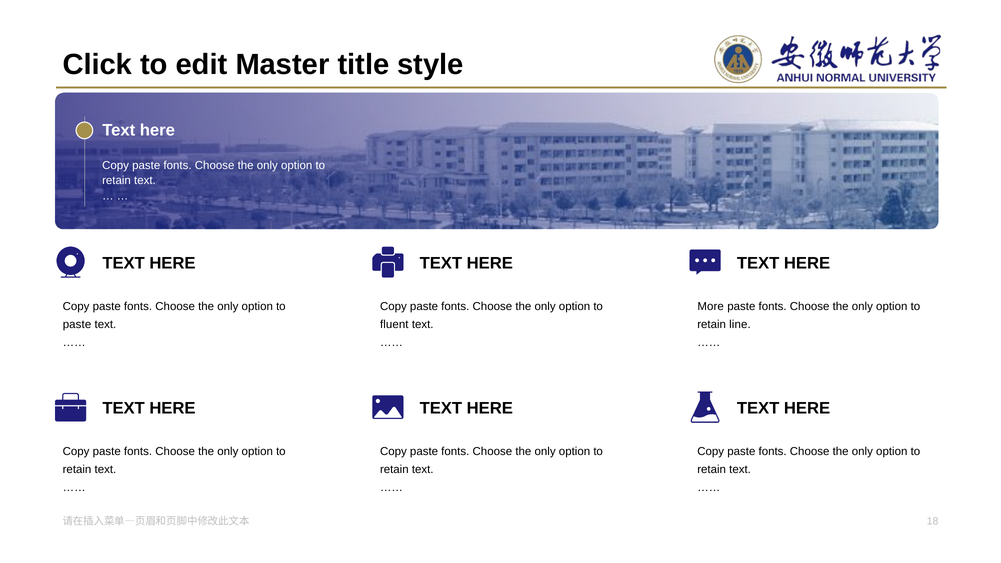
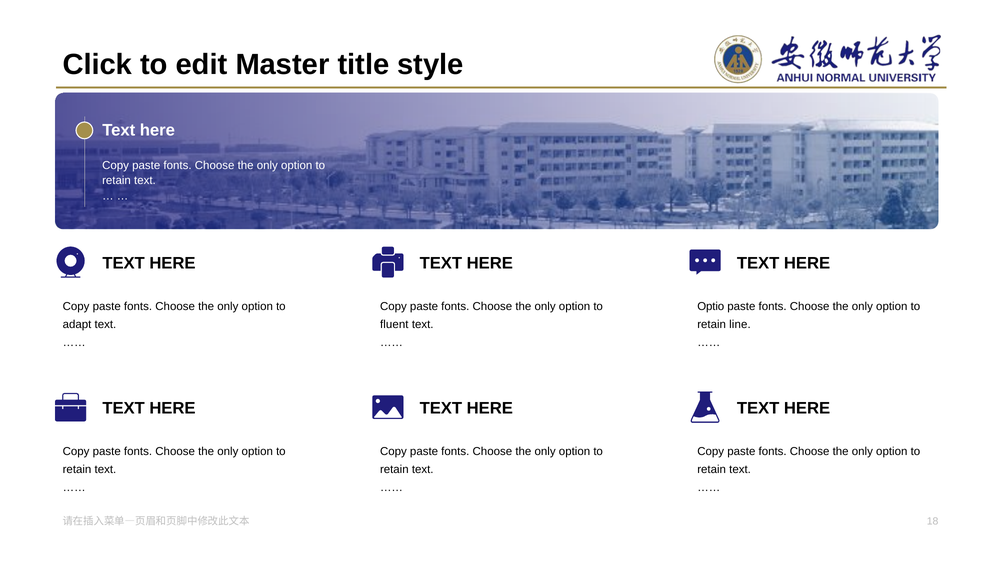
More: More -> Optio
paste at (77, 324): paste -> adapt
